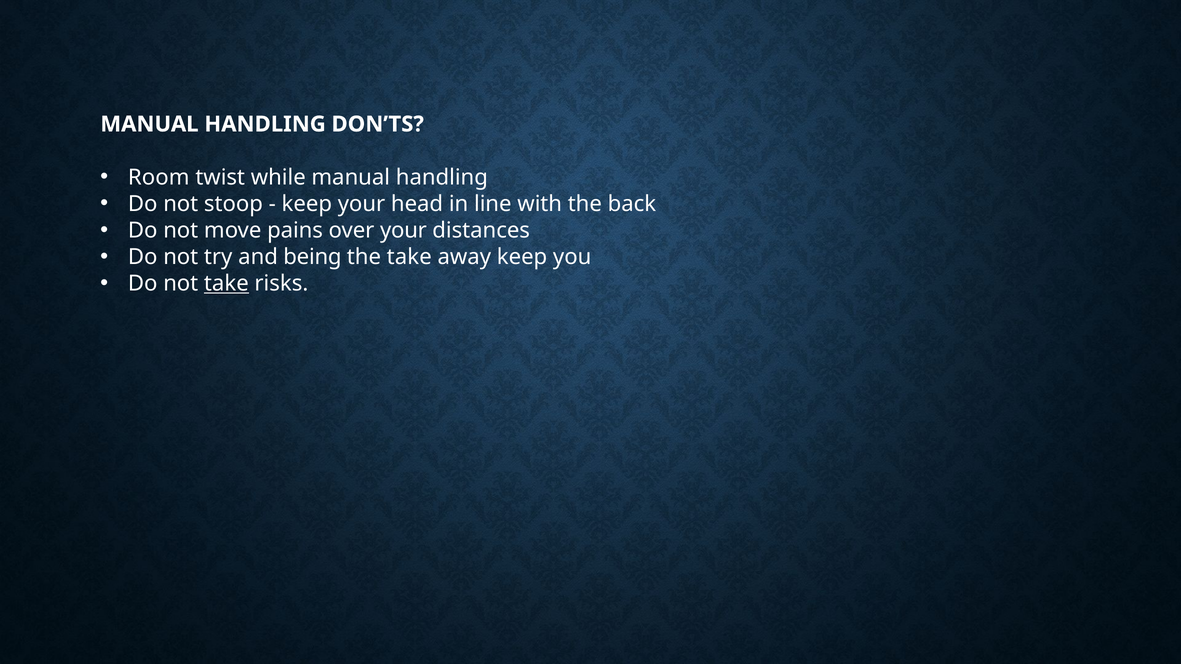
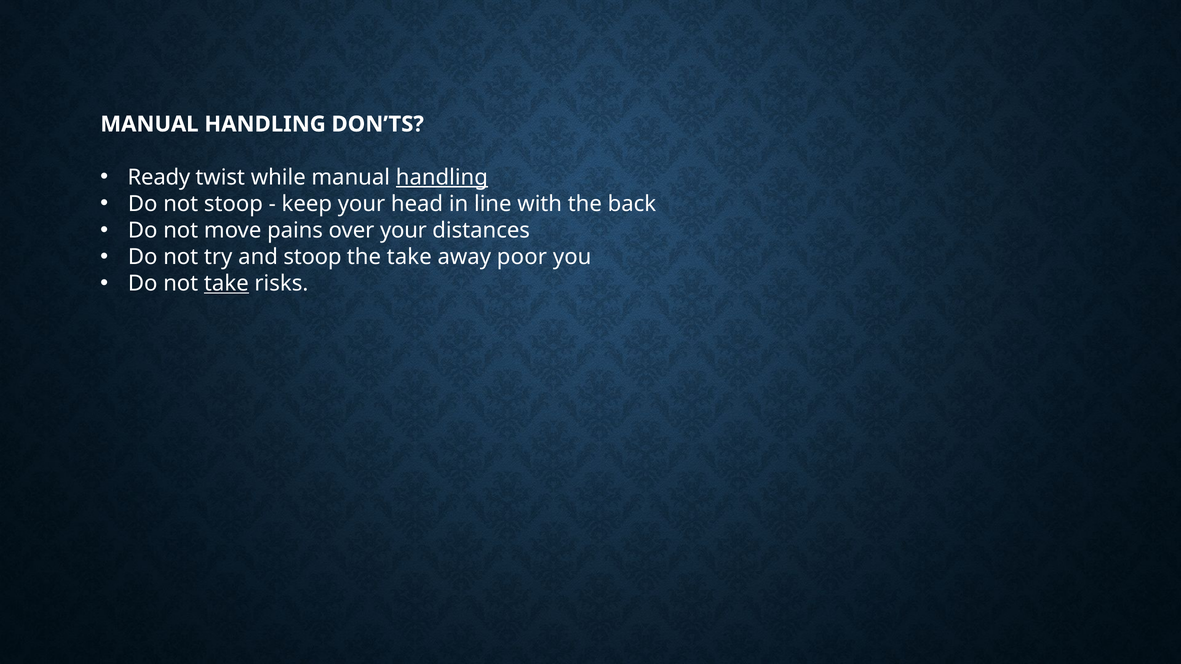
Room: Room -> Ready
handling at (442, 177) underline: none -> present
and being: being -> stoop
away keep: keep -> poor
